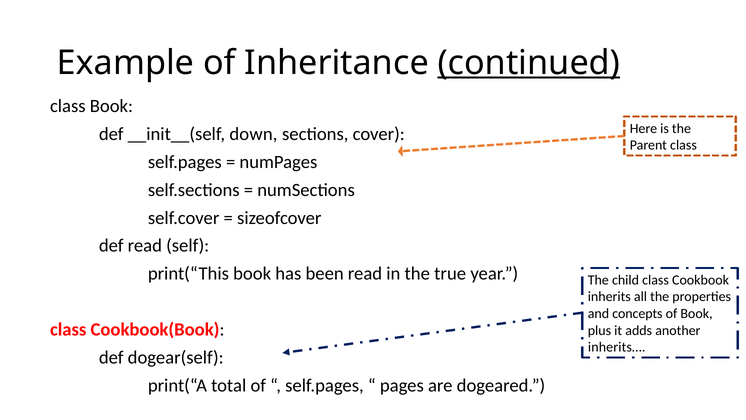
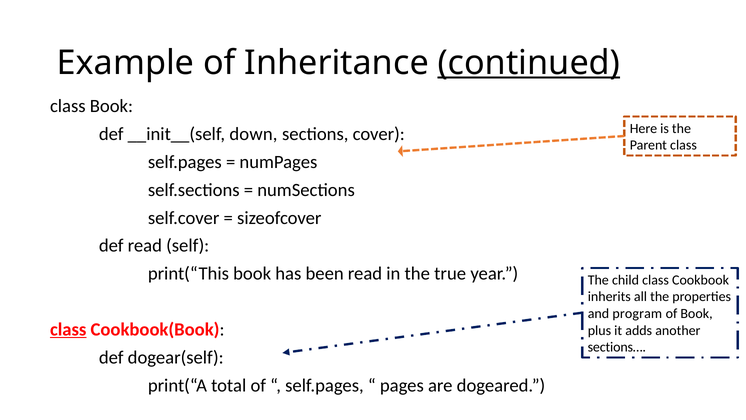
concepts: concepts -> program
class at (68, 329) underline: none -> present
inherits…: inherits… -> sections…
